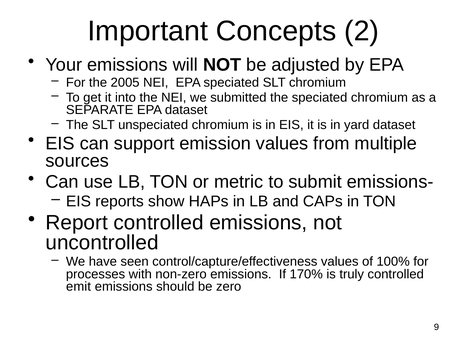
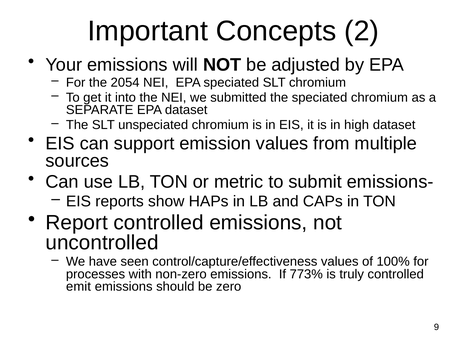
2005: 2005 -> 2054
yard: yard -> high
170%: 170% -> 773%
